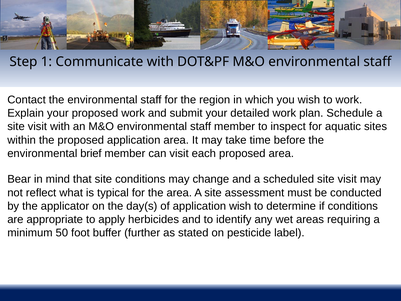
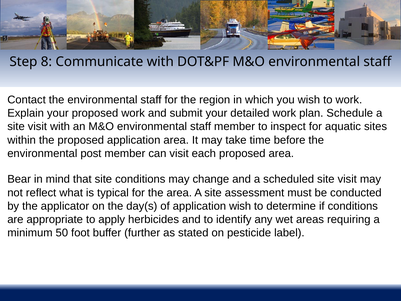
1: 1 -> 8
brief: brief -> post
